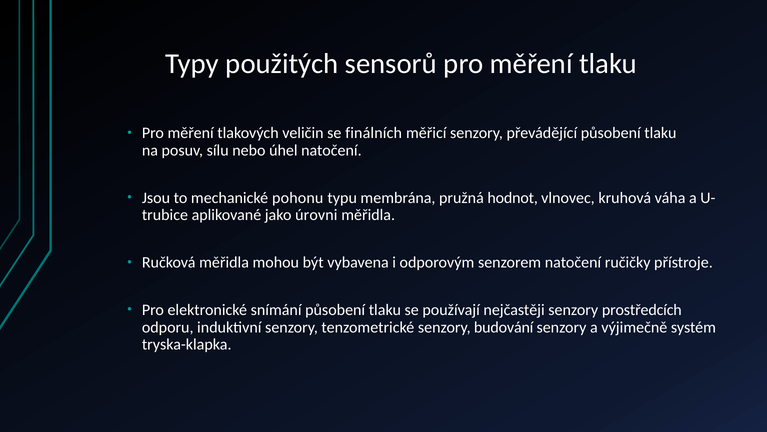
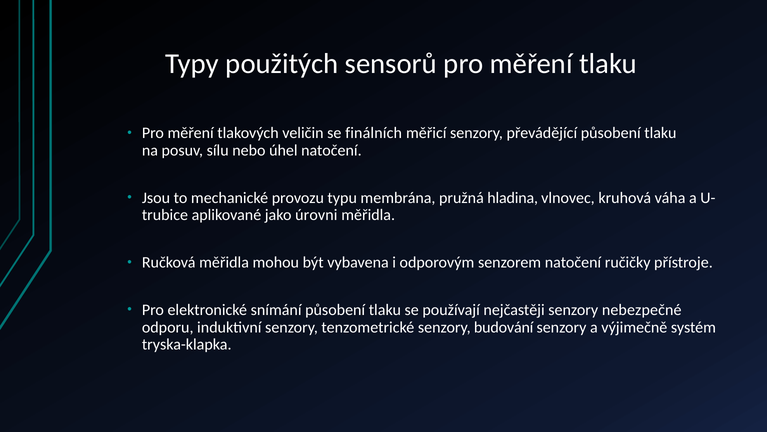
pohonu: pohonu -> provozu
hodnot: hodnot -> hladina
prostředcích: prostředcích -> nebezpečné
